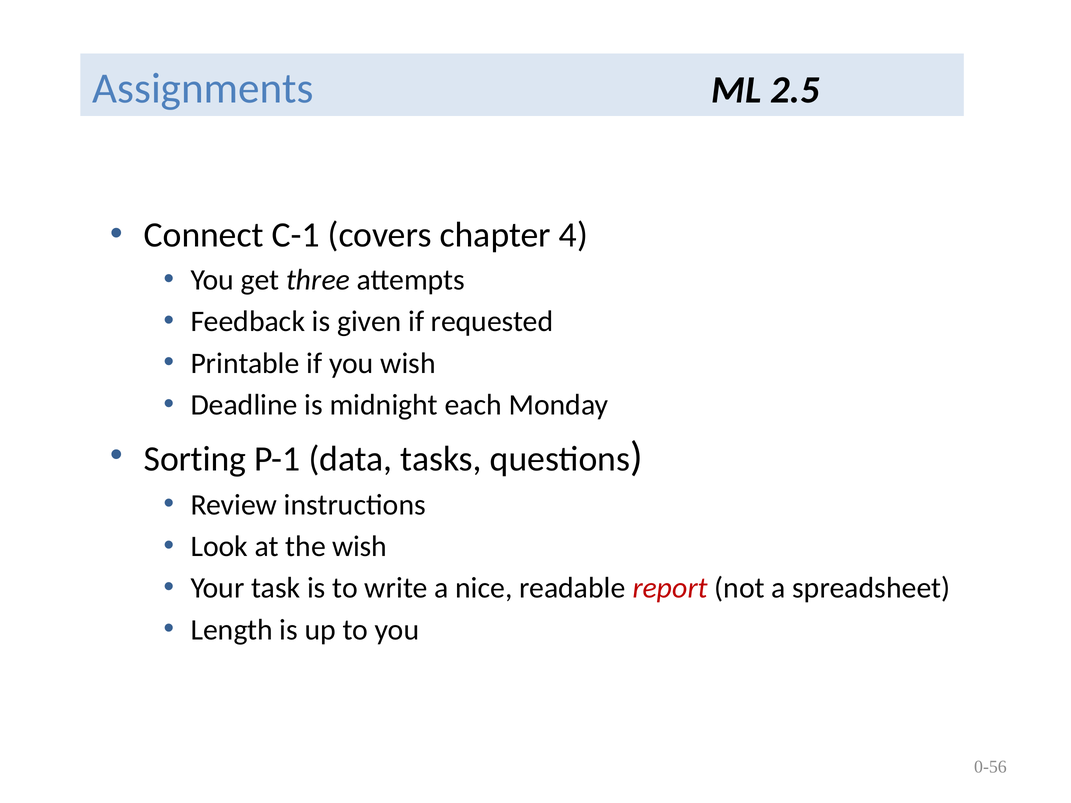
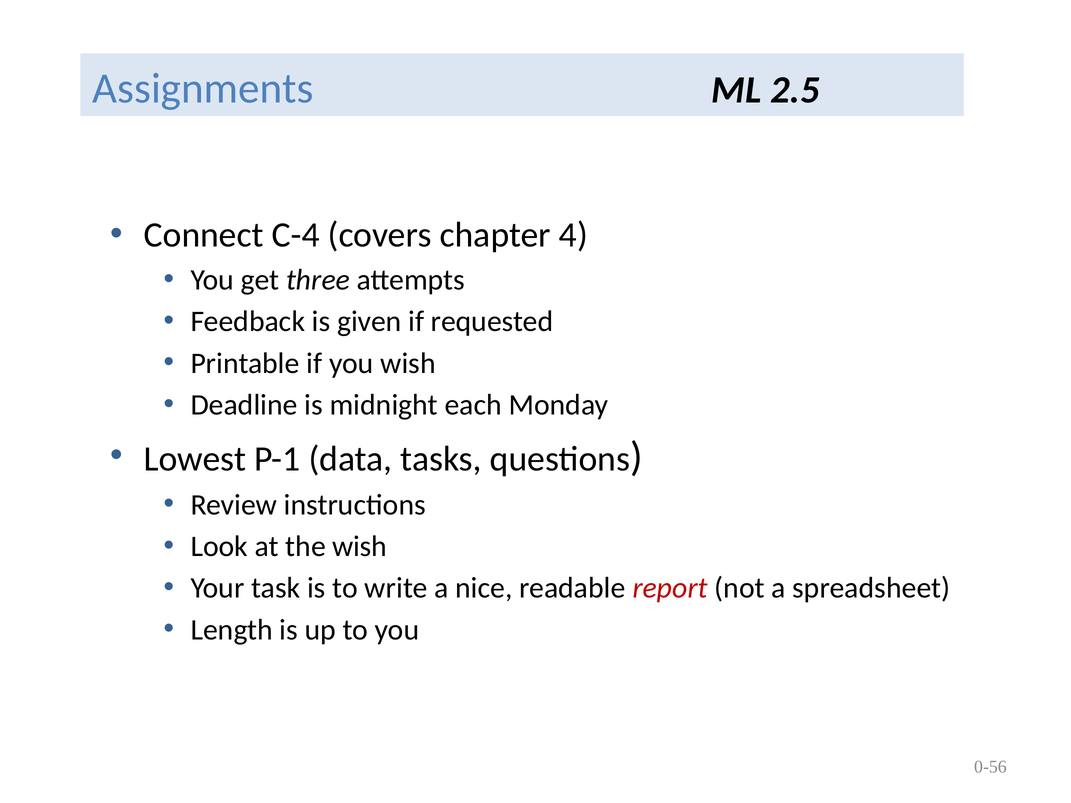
C-1: C-1 -> C-4
Sorting: Sorting -> Lowest
